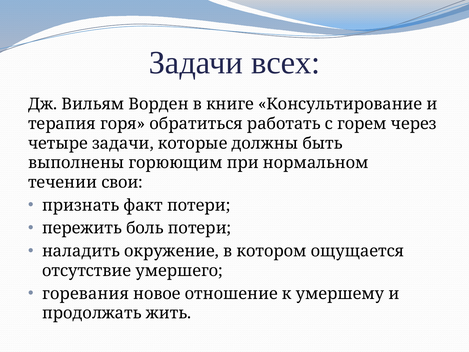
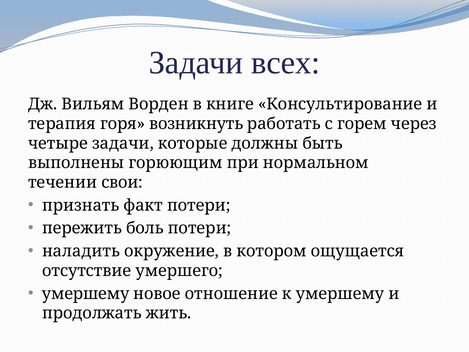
обратиться: обратиться -> возникнуть
горевания at (86, 293): горевания -> умершему
